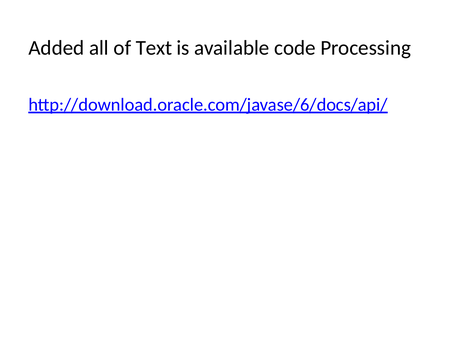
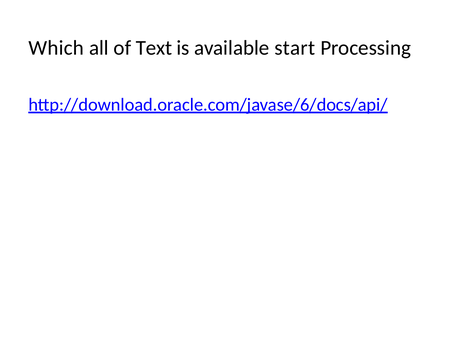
Added: Added -> Which
code: code -> start
